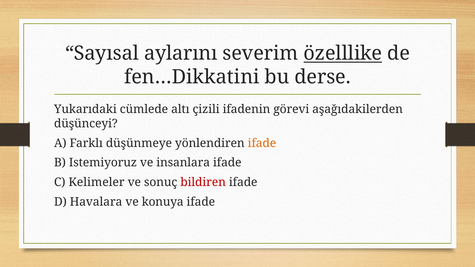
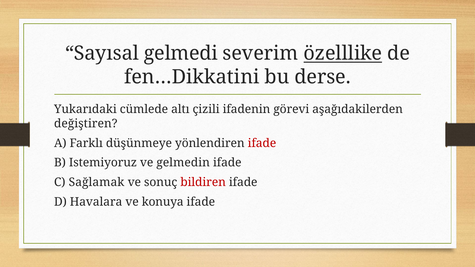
aylarını: aylarını -> gelmedi
düşünceyi: düşünceyi -> değiştiren
ifade at (262, 143) colour: orange -> red
insanlara: insanlara -> gelmedin
Kelimeler: Kelimeler -> Sağlamak
